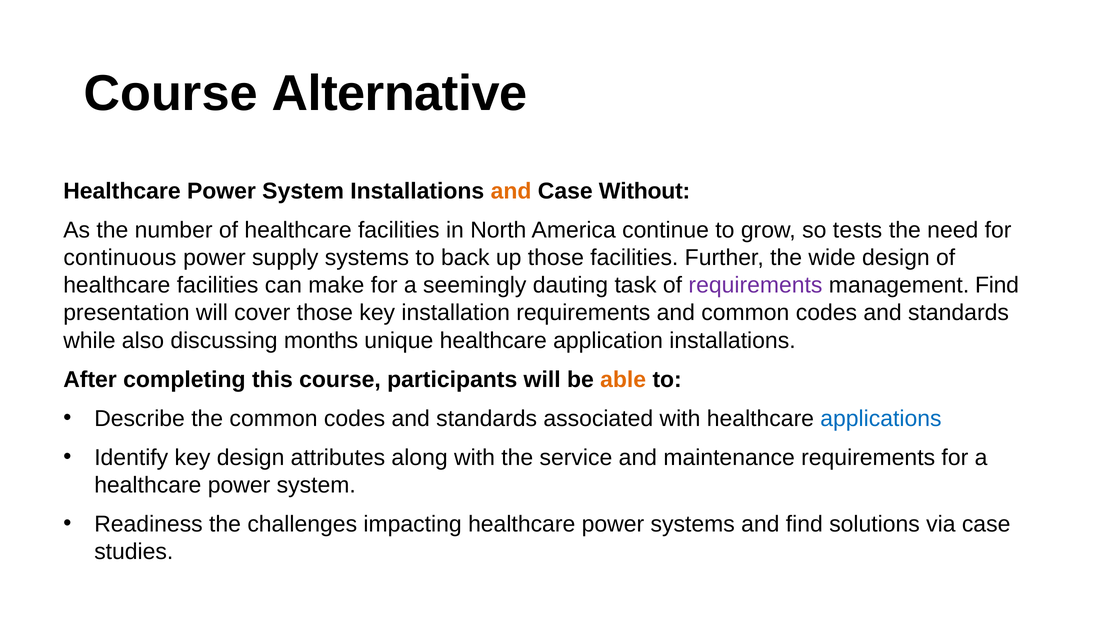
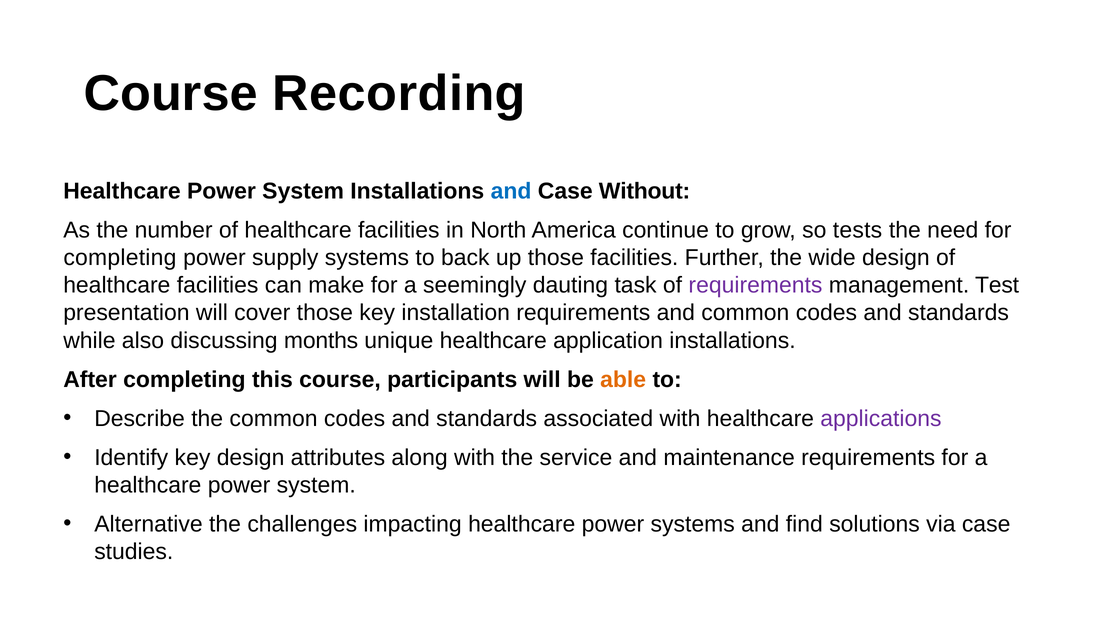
Alternative: Alternative -> Recording
and at (511, 191) colour: orange -> blue
continuous at (120, 258): continuous -> completing
management Find: Find -> Test
applications colour: blue -> purple
Readiness: Readiness -> Alternative
